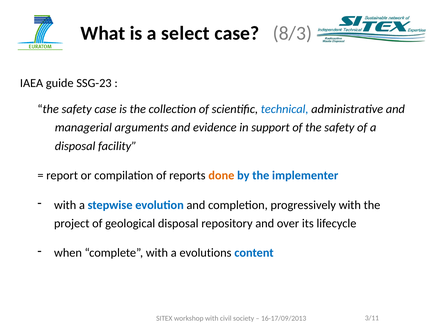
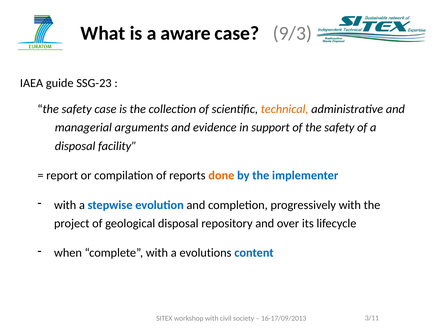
select: select -> aware
8/3: 8/3 -> 9/3
technical colour: blue -> orange
